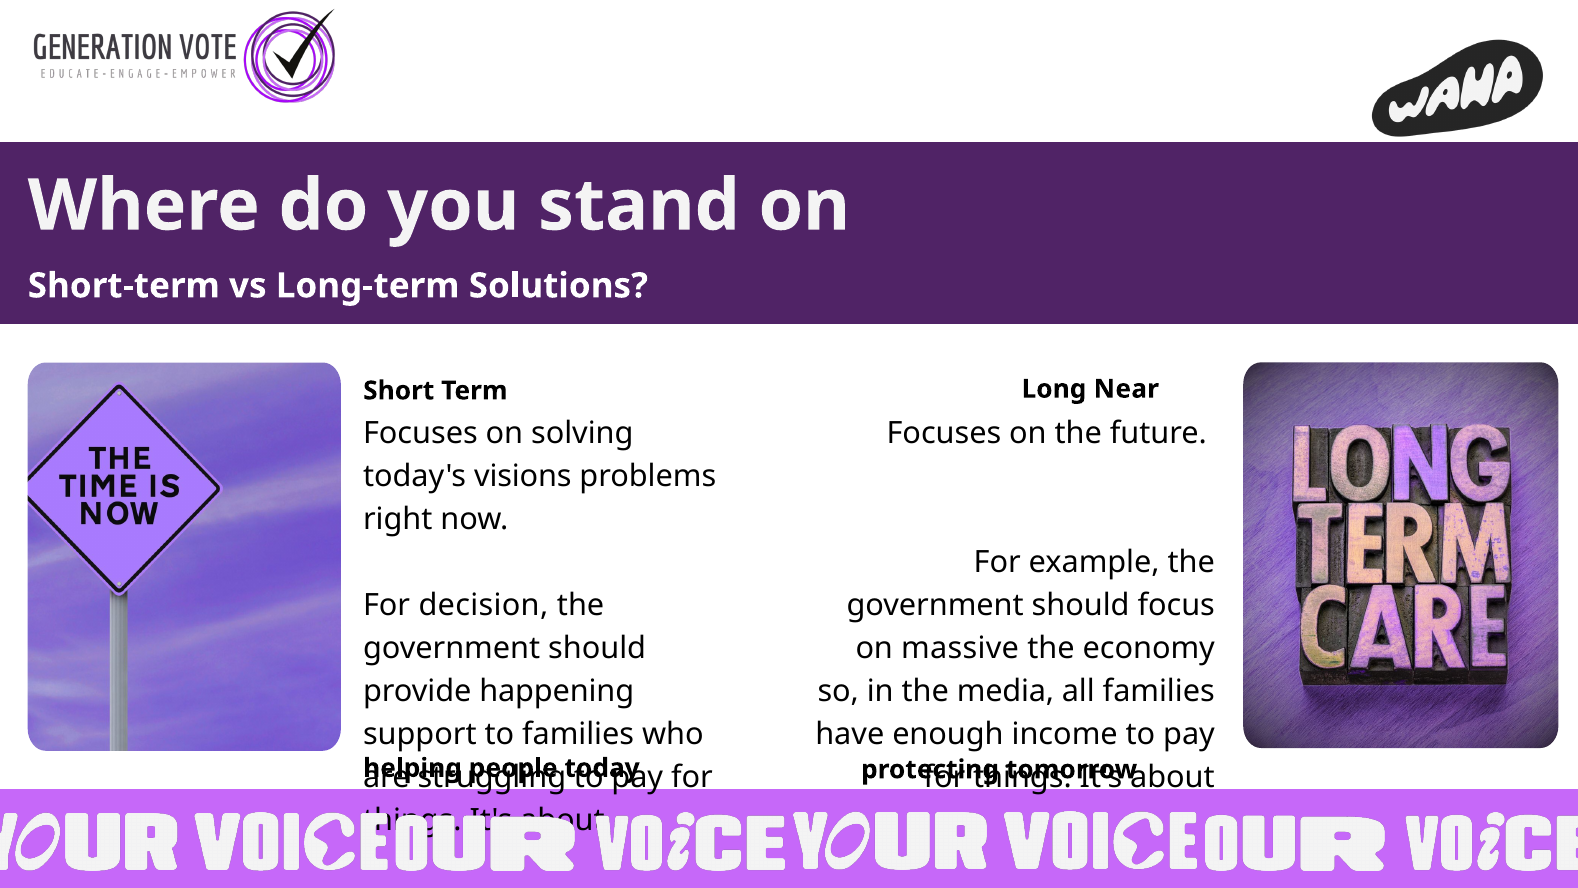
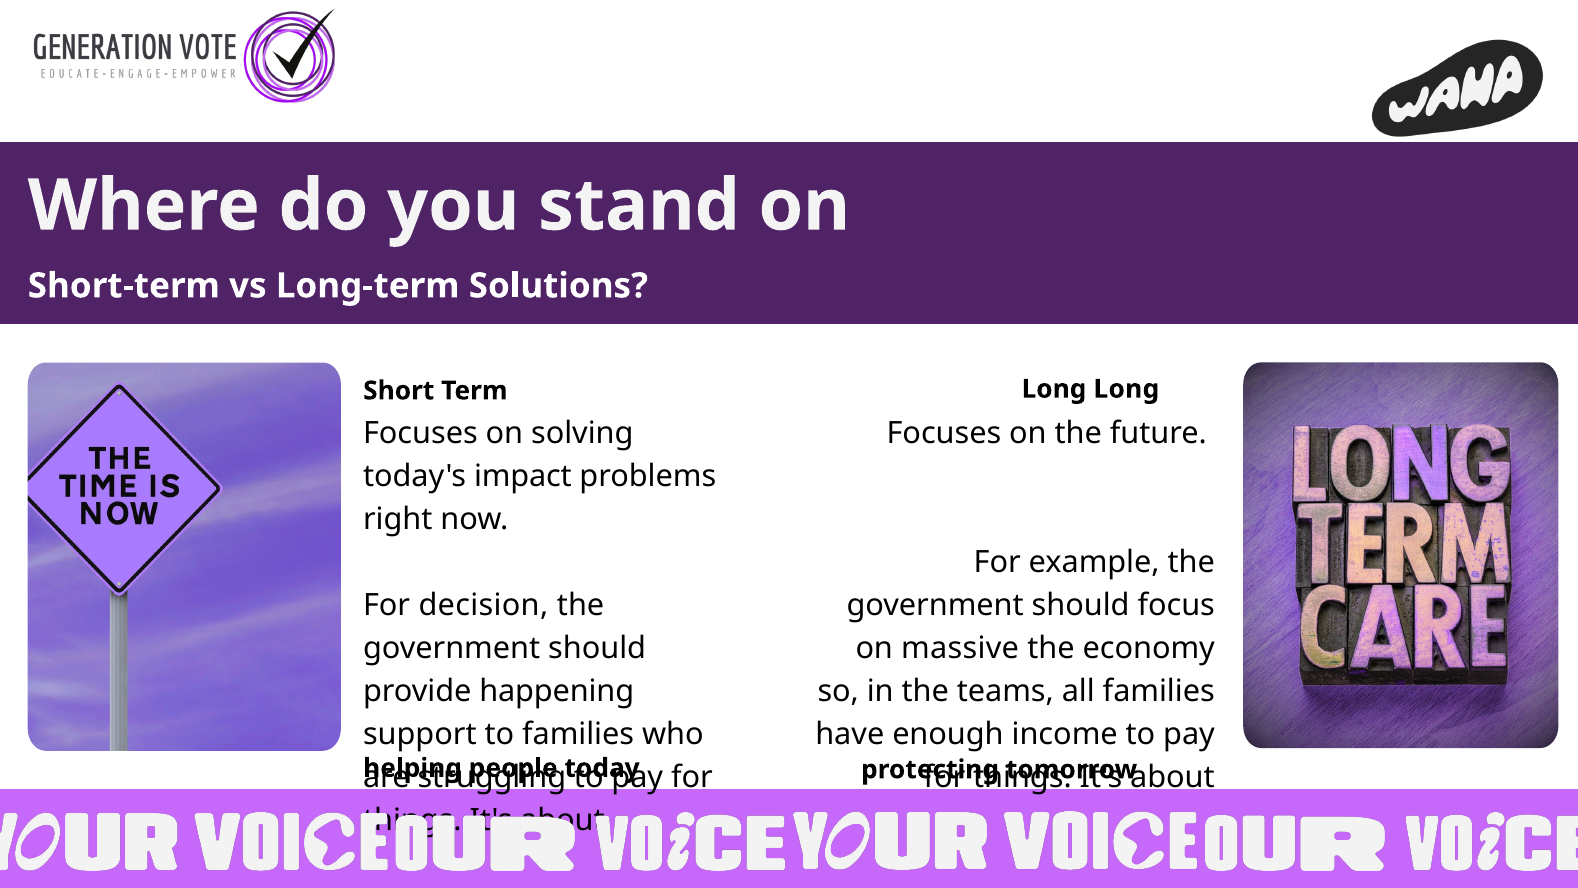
Long Near: Near -> Long
visions: visions -> impact
media: media -> teams
